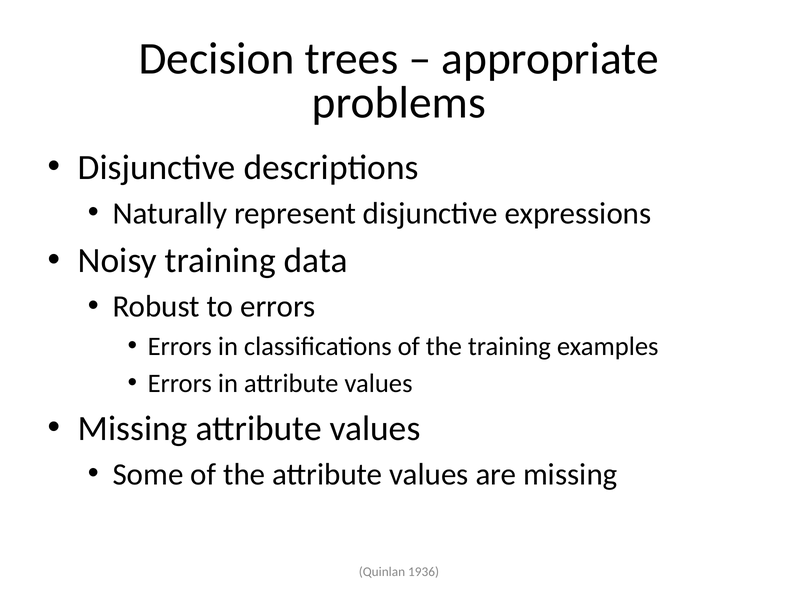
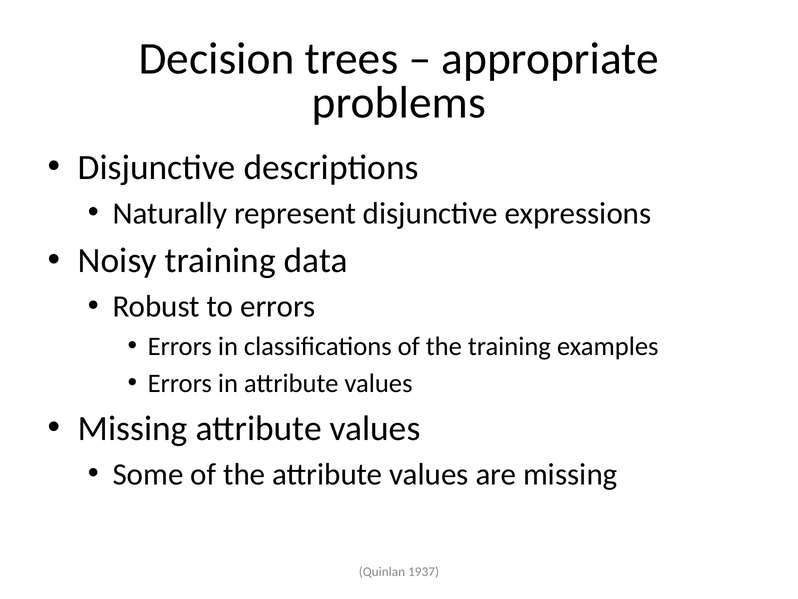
1936: 1936 -> 1937
